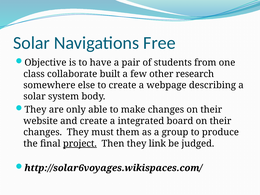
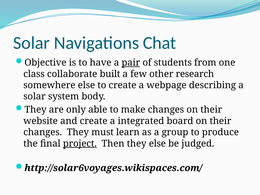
Free: Free -> Chat
pair underline: none -> present
them: them -> learn
they link: link -> else
